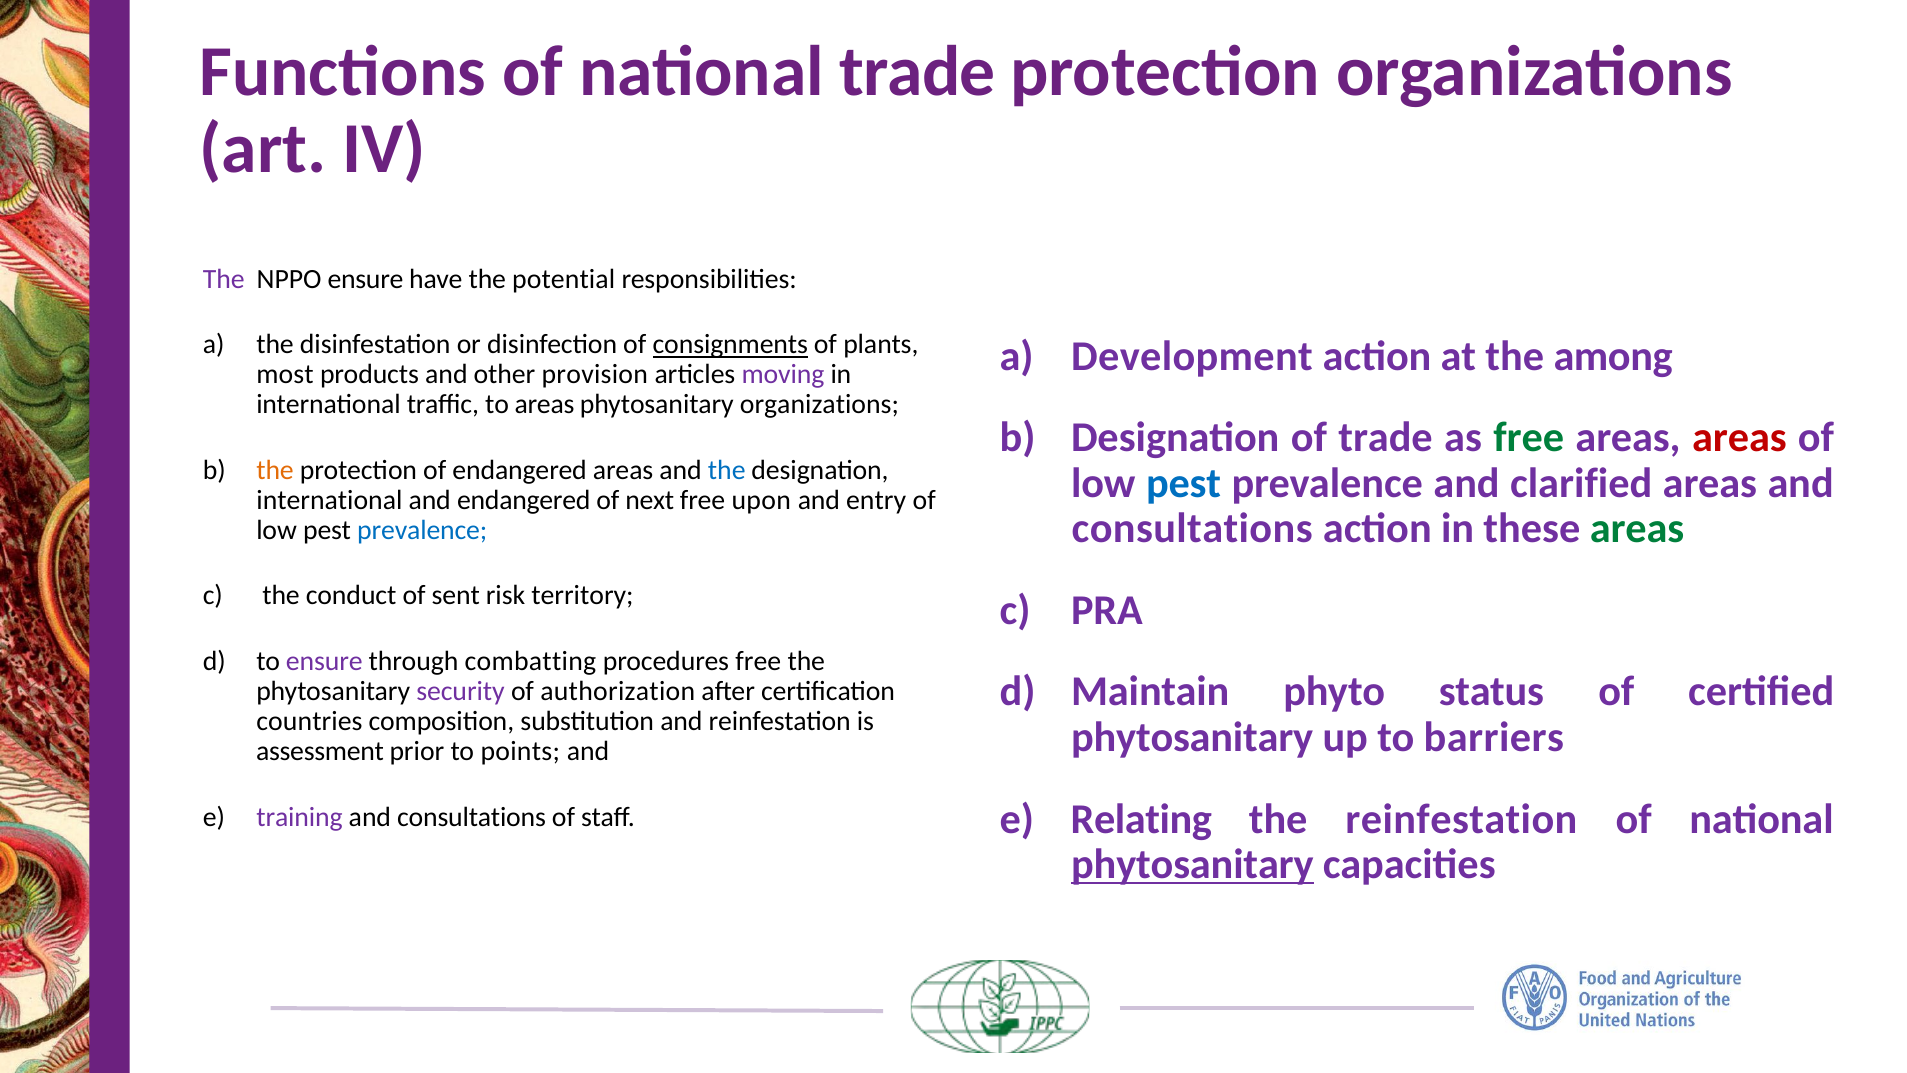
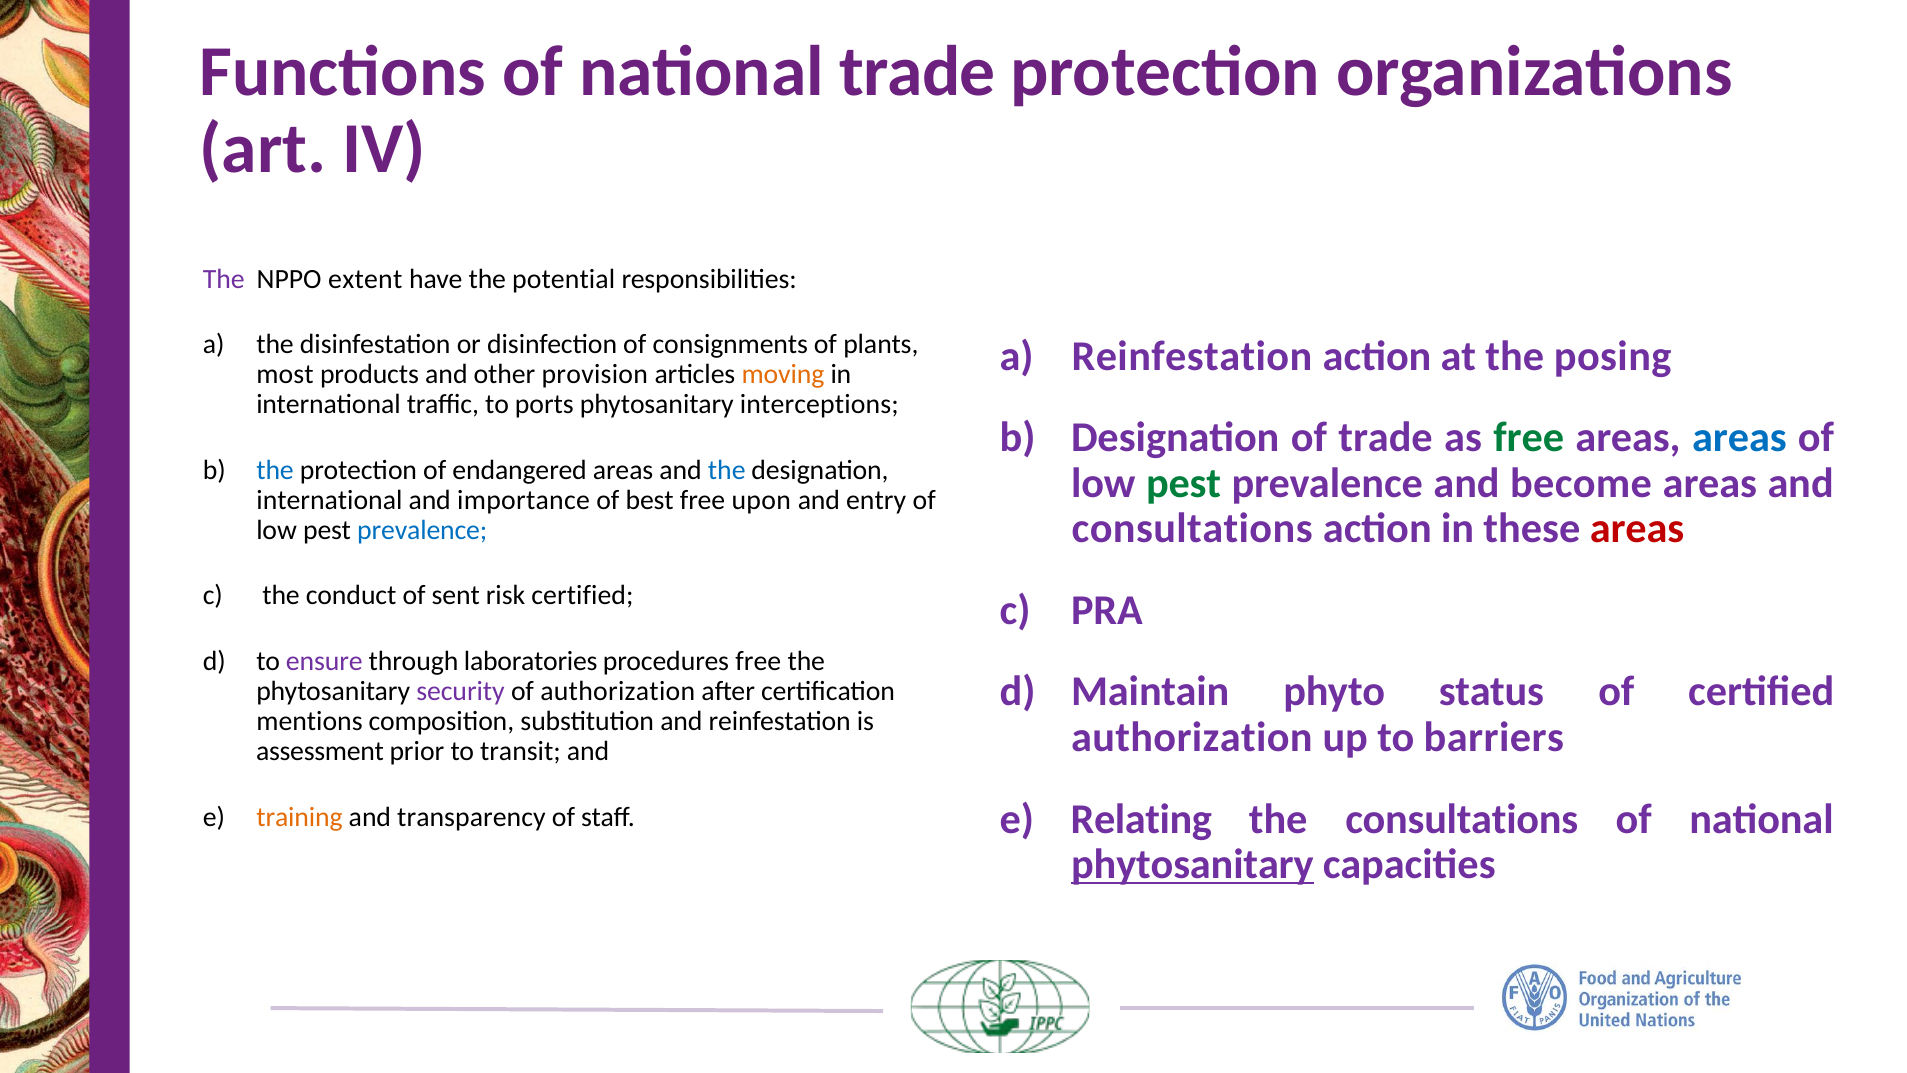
NPPO ensure: ensure -> extent
consignments underline: present -> none
Development at (1192, 356): Development -> Reinfestation
among: among -> posing
moving colour: purple -> orange
to areas: areas -> ports
phytosanitary organizations: organizations -> interceptions
areas at (1739, 438) colour: red -> blue
the at (275, 470) colour: orange -> blue
pest at (1183, 483) colour: blue -> green
clarified: clarified -> become
and endangered: endangered -> importance
next: next -> best
areas at (1637, 529) colour: green -> red
risk territory: territory -> certified
combatting: combatting -> laboratories
countries: countries -> mentions
phytosanitary at (1192, 737): phytosanitary -> authorization
points: points -> transit
the reinfestation: reinfestation -> consultations
training colour: purple -> orange
consultations at (472, 817): consultations -> transparency
